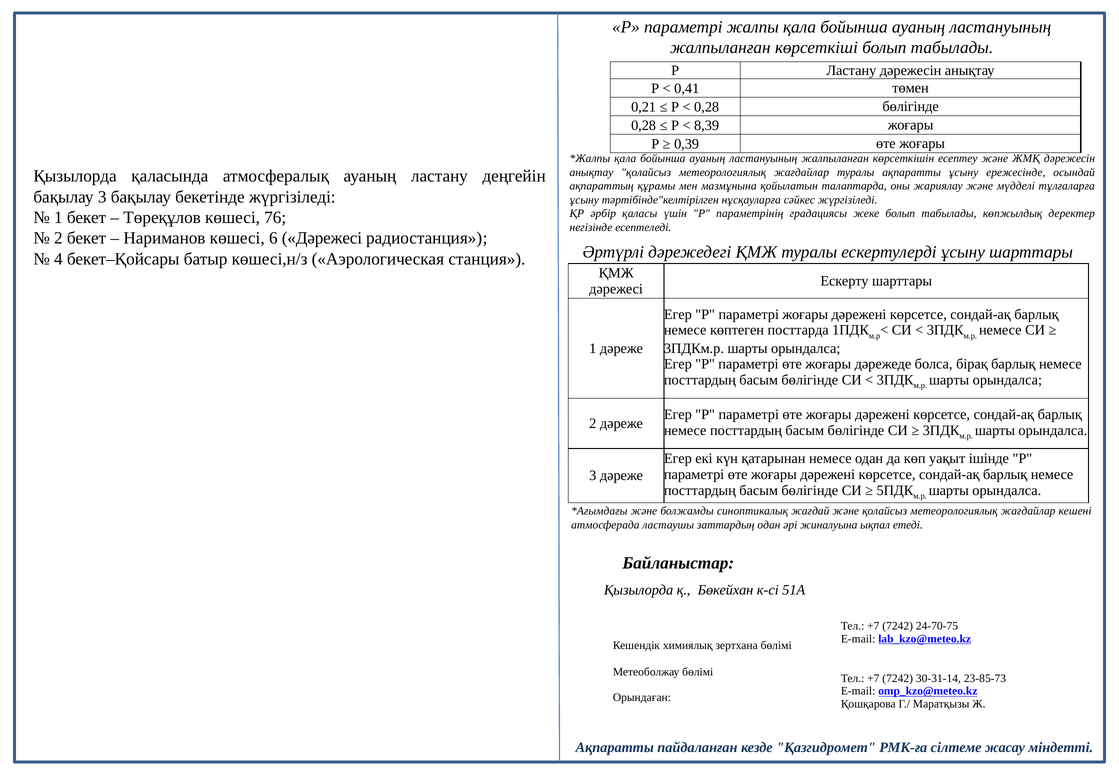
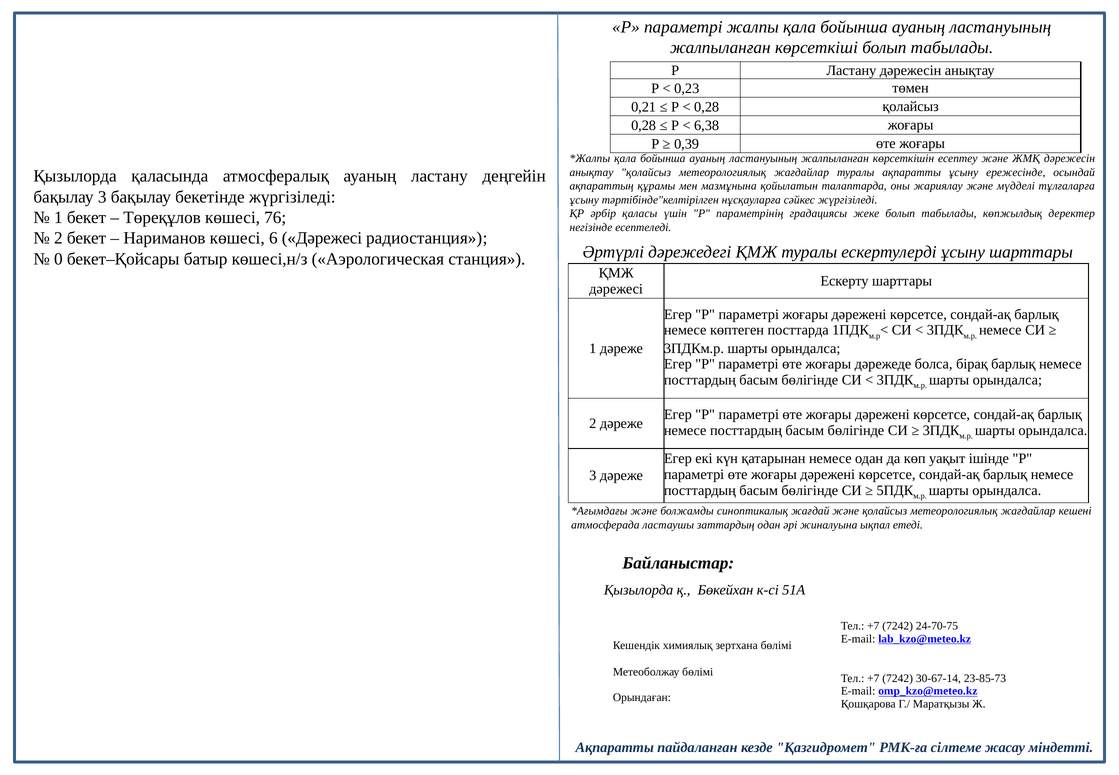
0,41: 0,41 -> 0,23
0,28 бөлігінде: бөлігінде -> қолайсыз
8,39: 8,39 -> 6,38
4: 4 -> 0
30-31-14: 30-31-14 -> 30-67-14
